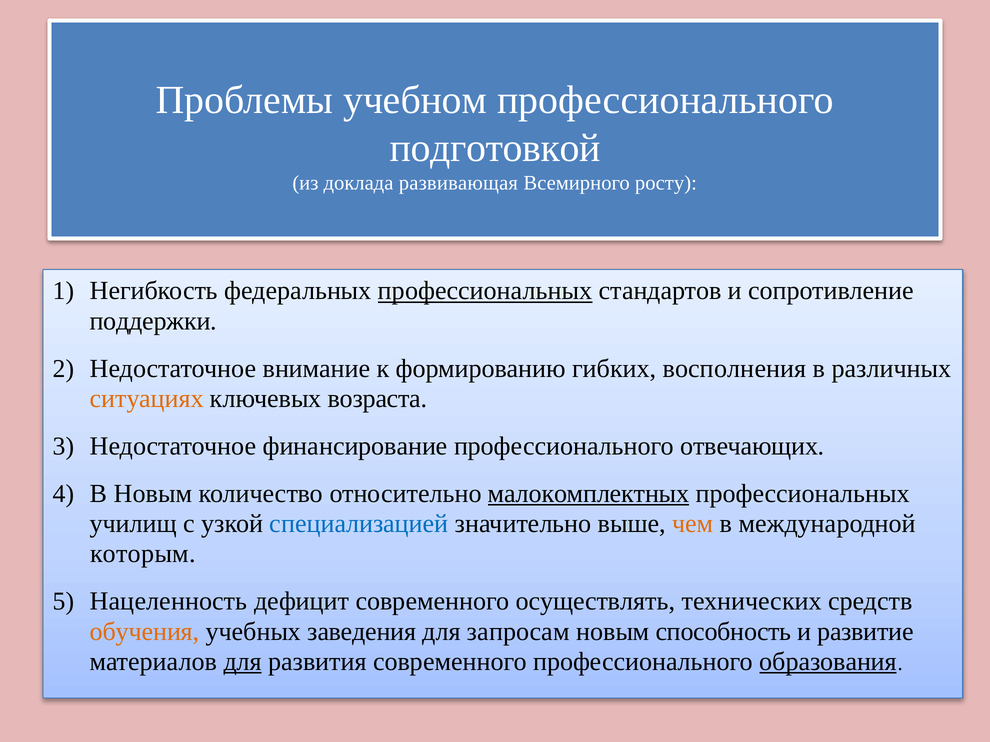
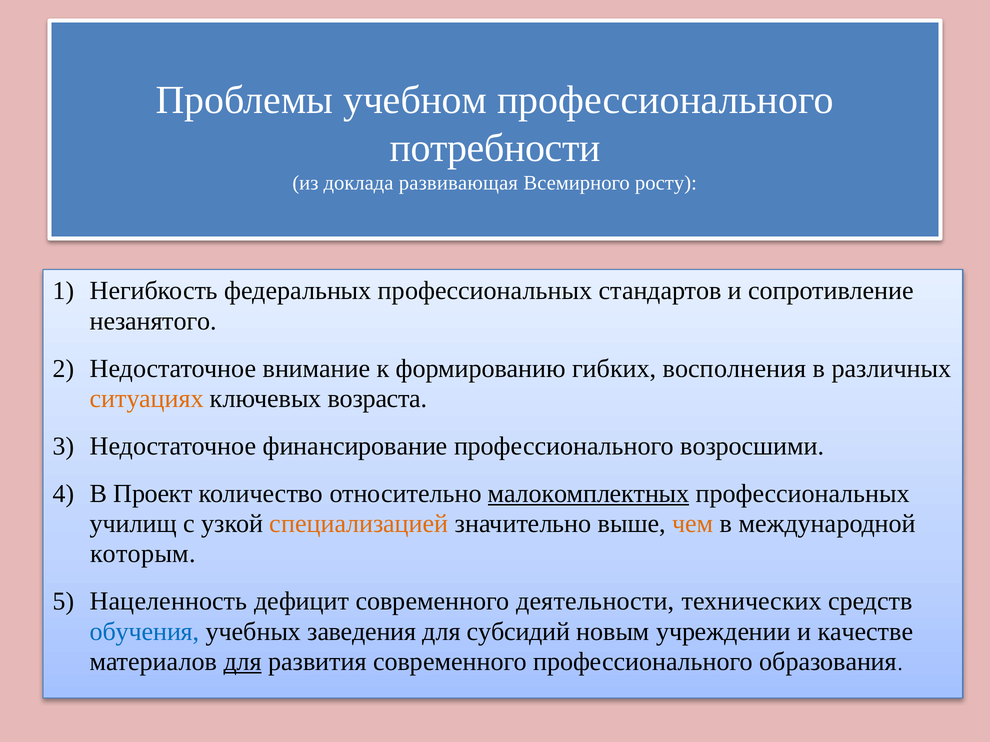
подготовкой: подготовкой -> потребности
профессиональных at (485, 291) underline: present -> none
поддержки: поддержки -> незанятого
отвечающих: отвечающих -> возросшими
В Новым: Новым -> Проект
специализацией colour: blue -> orange
осуществлять: осуществлять -> деятельности
обучения colour: orange -> blue
запросам: запросам -> субсидий
способность: способность -> учреждении
развитие: развитие -> качестве
образования underline: present -> none
